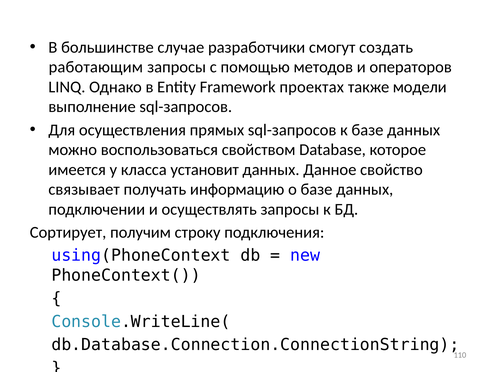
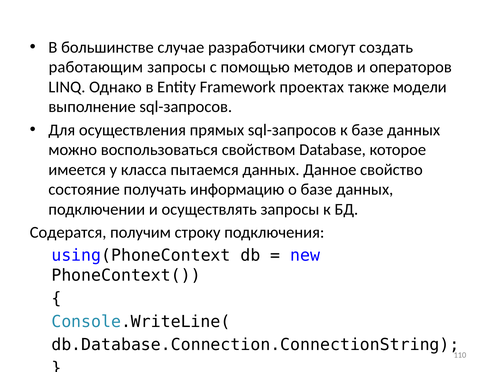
установит: установит -> пытаемся
связывает: связывает -> состояние
Сортирует: Сортирует -> Содератся
